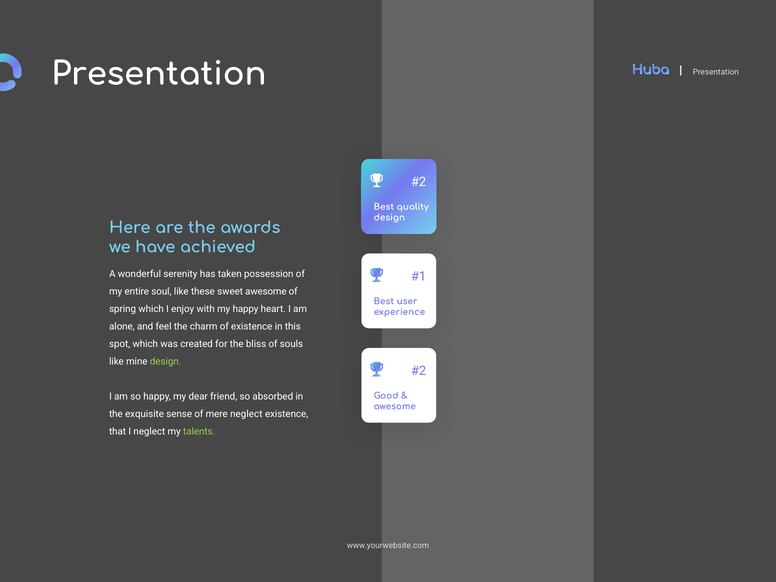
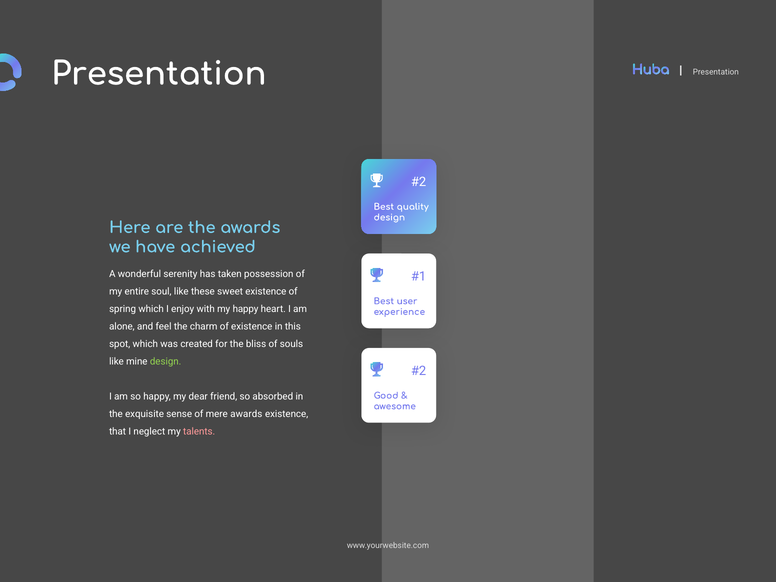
sweet awesome: awesome -> existence
mere neglect: neglect -> awards
talents colour: light green -> pink
